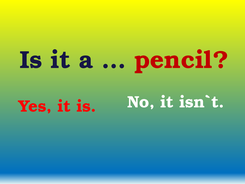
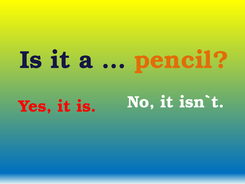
pencil colour: red -> orange
